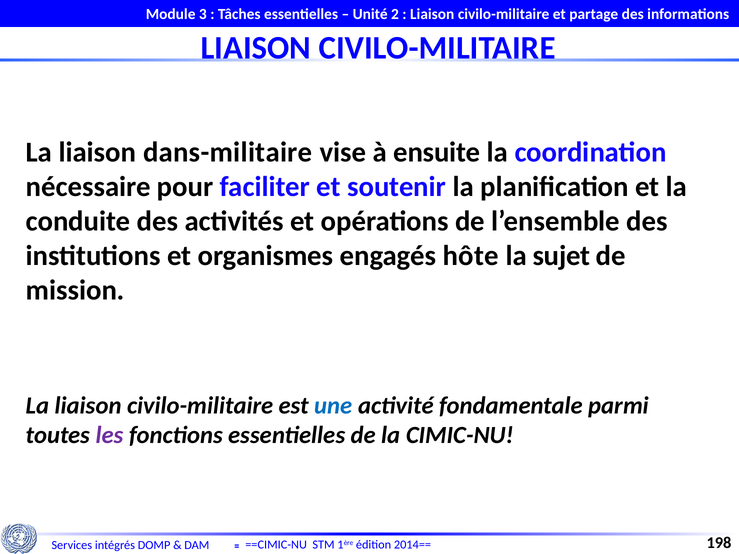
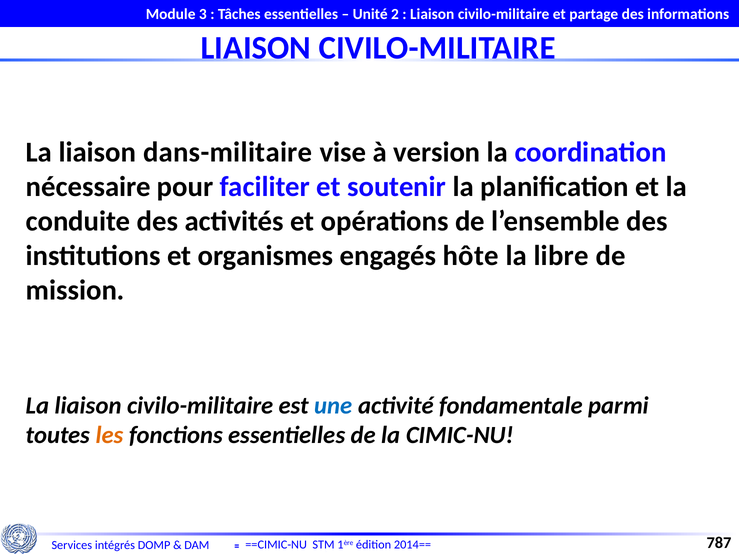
ensuite: ensuite -> version
sujet: sujet -> libre
les colour: purple -> orange
198: 198 -> 787
